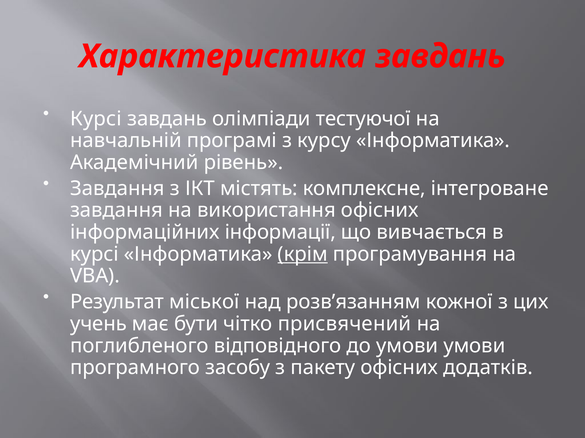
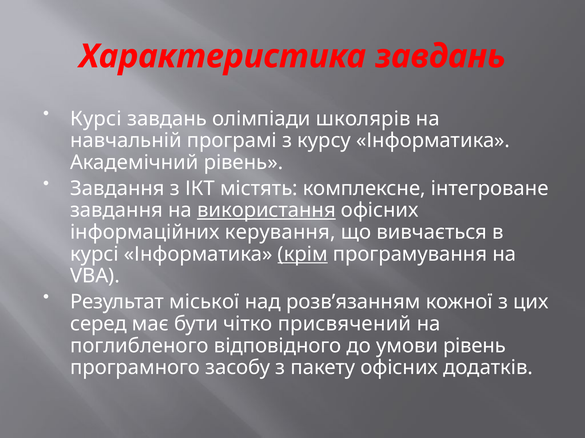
тестуючої: тестуючої -> школярів
використання underline: none -> present
інформації: інформації -> керування
учень: учень -> серед
умови умови: умови -> рівень
